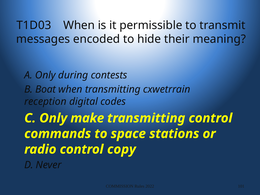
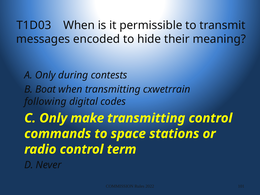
reception: reception -> following
copy: copy -> term
